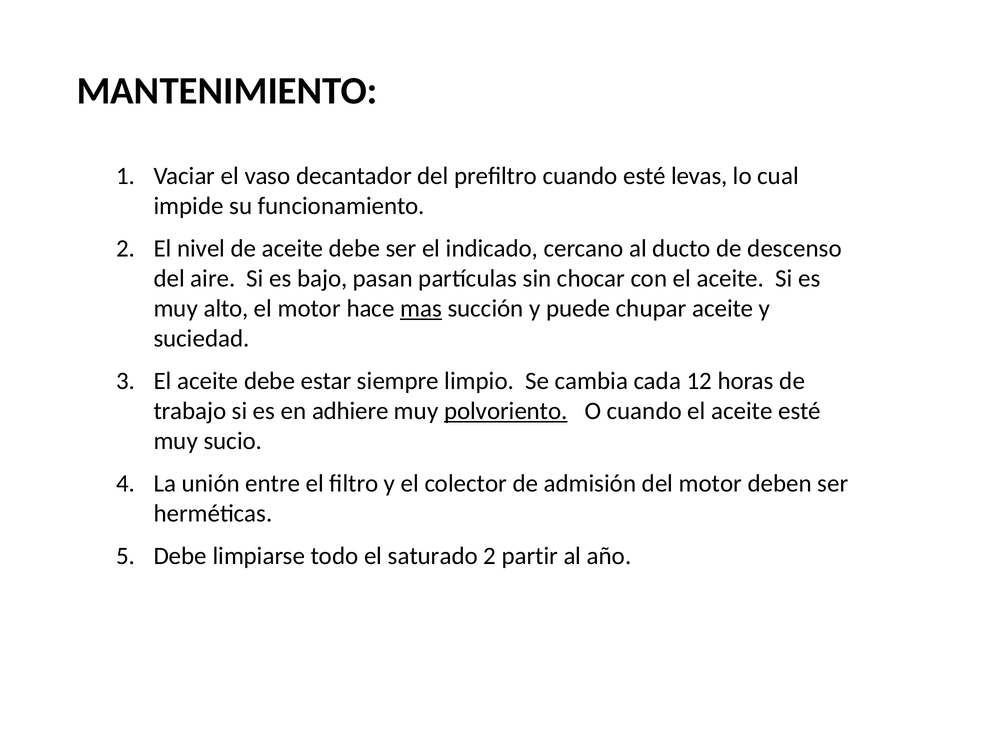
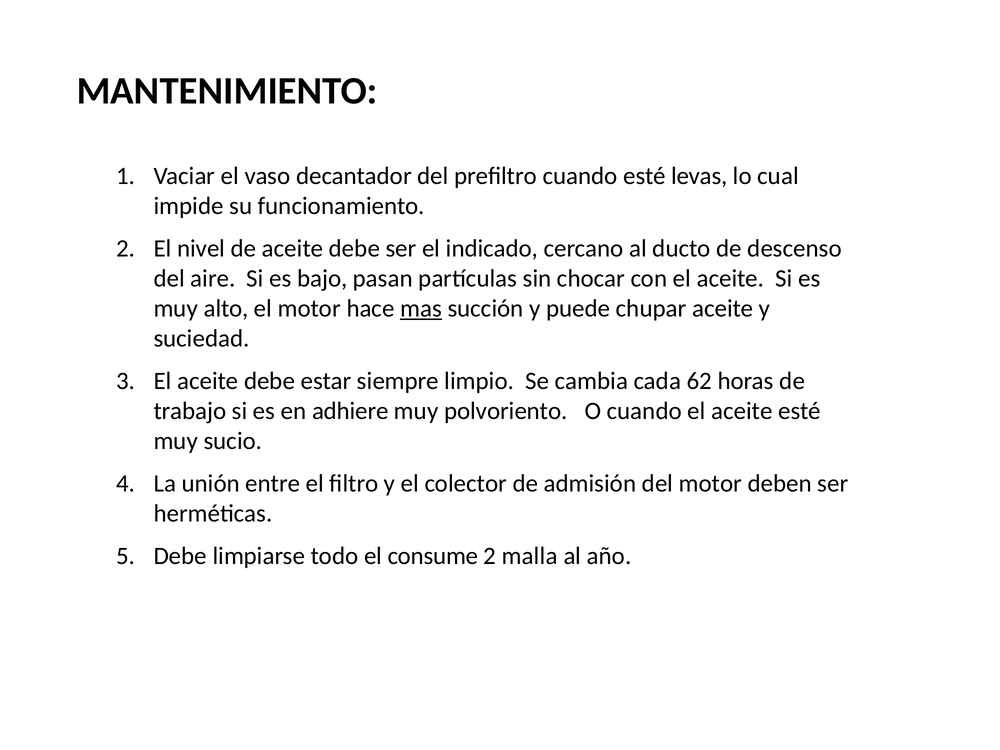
12: 12 -> 62
polvoriento underline: present -> none
saturado: saturado -> consume
partir: partir -> malla
